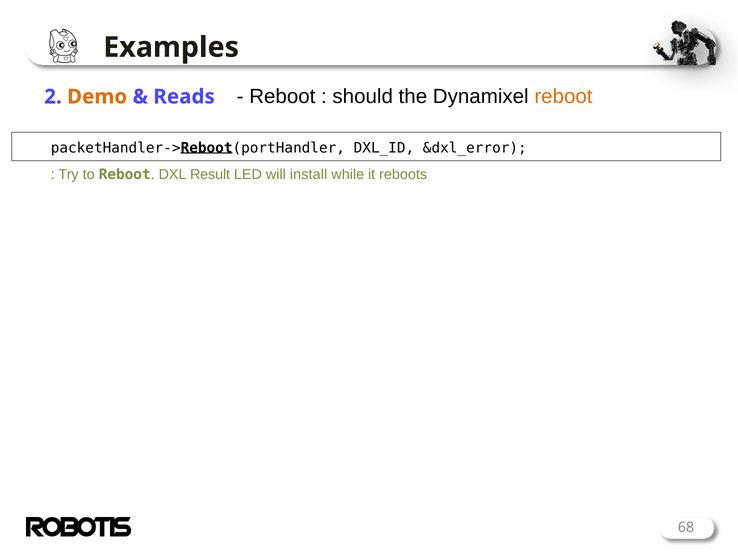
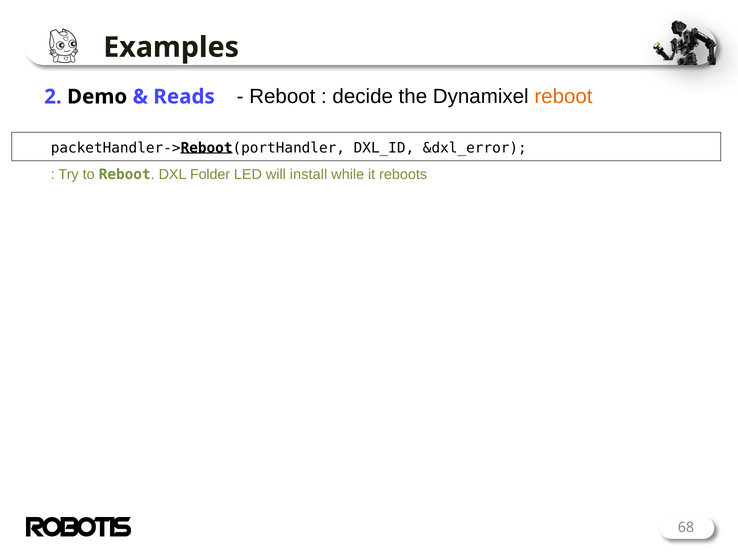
should: should -> decide
Demo colour: orange -> black
Result: Result -> Folder
